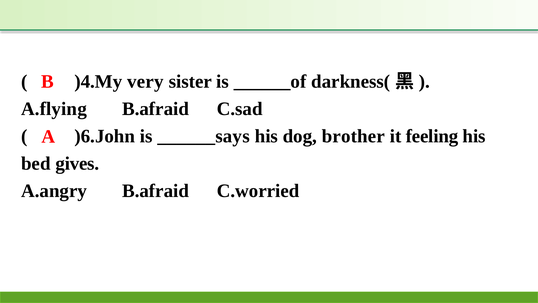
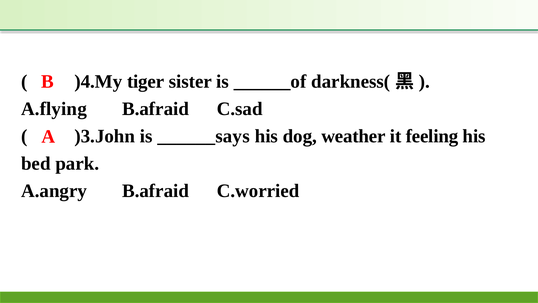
very: very -> tiger
)6.John: )6.John -> )3.John
brother: brother -> weather
gives: gives -> park
